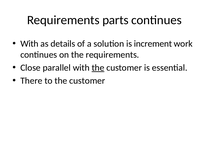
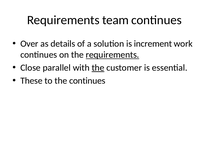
parts: parts -> team
With at (29, 44): With -> Over
requirements at (112, 55) underline: none -> present
There: There -> These
to the customer: customer -> continues
